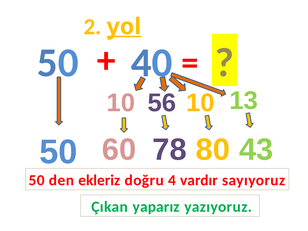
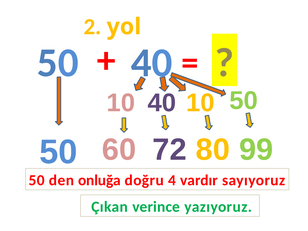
yol underline: present -> none
10 56: 56 -> 40
13 at (244, 101): 13 -> 50
78: 78 -> 72
43: 43 -> 99
ekleriz: ekleriz -> onluğa
yaparız: yaparız -> verince
